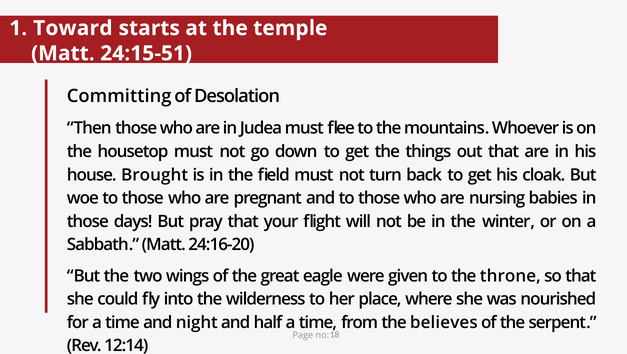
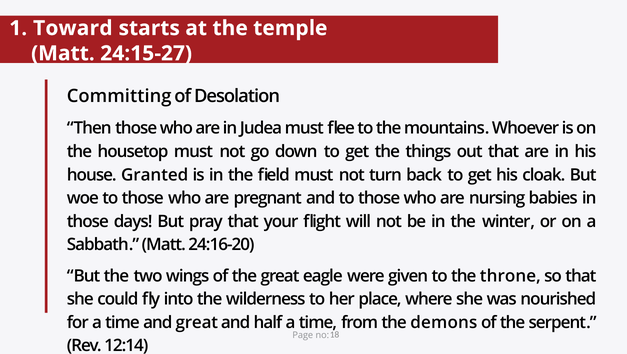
24:15-51: 24:15-51 -> 24:15-27
Brought: Brought -> Granted
and night: night -> great
believes: believes -> demons
